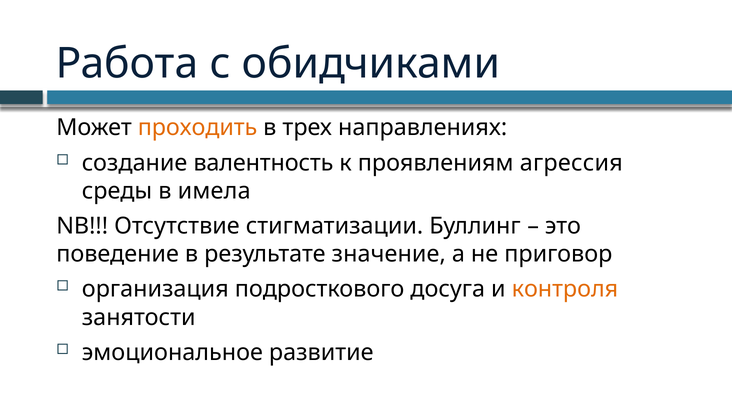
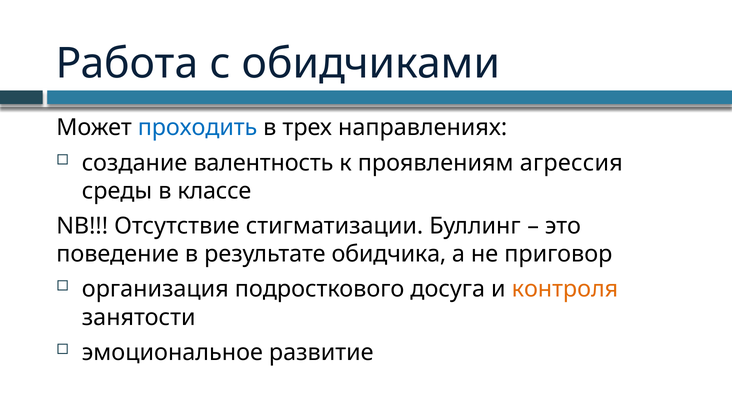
проходить colour: orange -> blue
имела: имела -> классе
значение: значение -> обидчика
